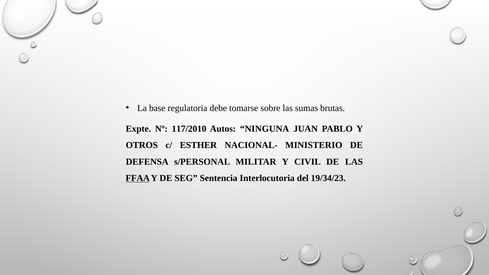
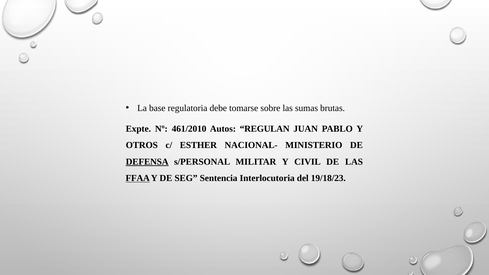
117/2010: 117/2010 -> 461/2010
NINGUNA: NINGUNA -> REGULAN
DEFENSA underline: none -> present
19/34/23: 19/34/23 -> 19/18/23
